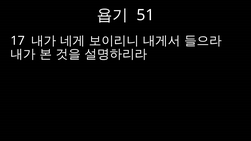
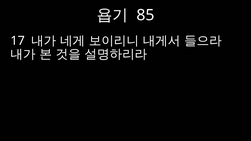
51: 51 -> 85
